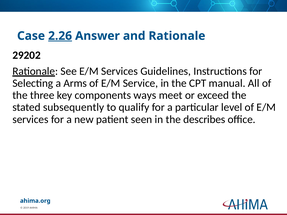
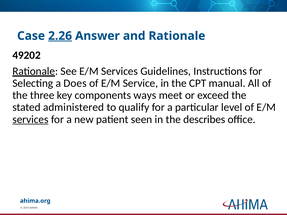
29202: 29202 -> 49202
Arms: Arms -> Does
subsequently: subsequently -> administered
services at (30, 120) underline: none -> present
